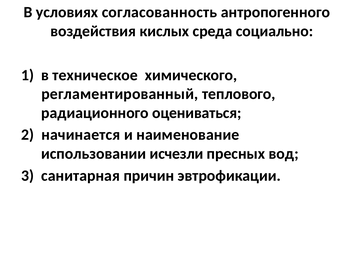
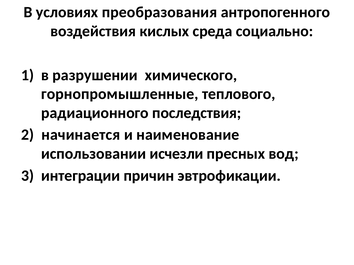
согласованность: согласованность -> преобразования
техническое: техническое -> разрушении
регламентированный: регламентированный -> горнопромышленные
оцениваться: оцениваться -> последствия
санитарная: санитарная -> интеграции
